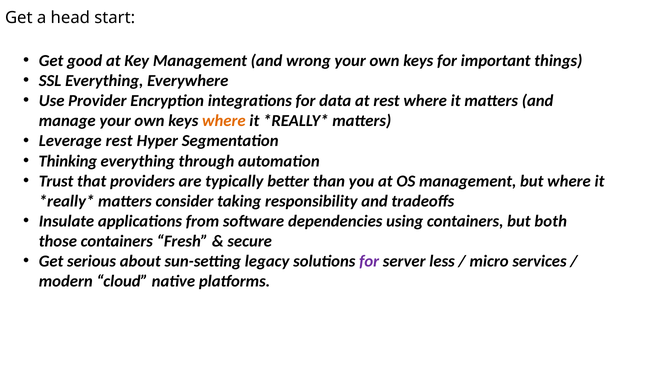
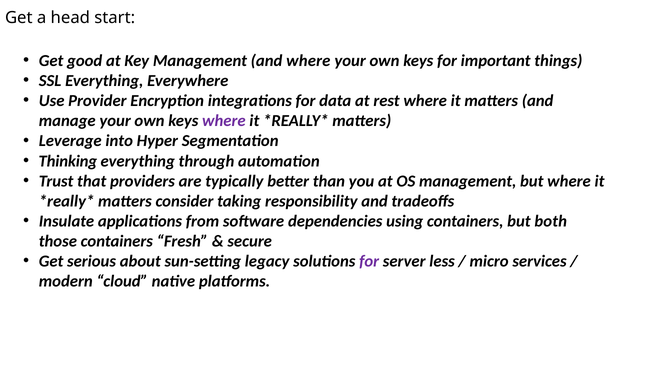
and wrong: wrong -> where
where at (224, 121) colour: orange -> purple
Leverage rest: rest -> into
